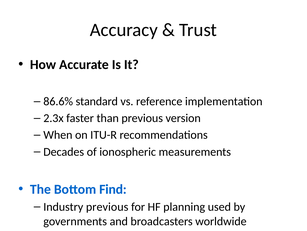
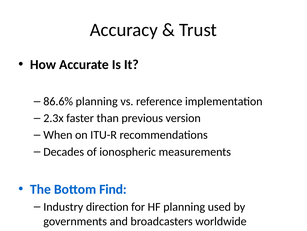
86.6% standard: standard -> planning
Industry previous: previous -> direction
